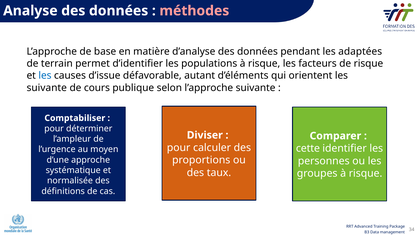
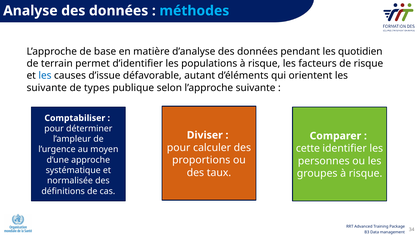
méthodes colour: pink -> light blue
adaptées: adaptées -> quotidien
cours: cours -> types
